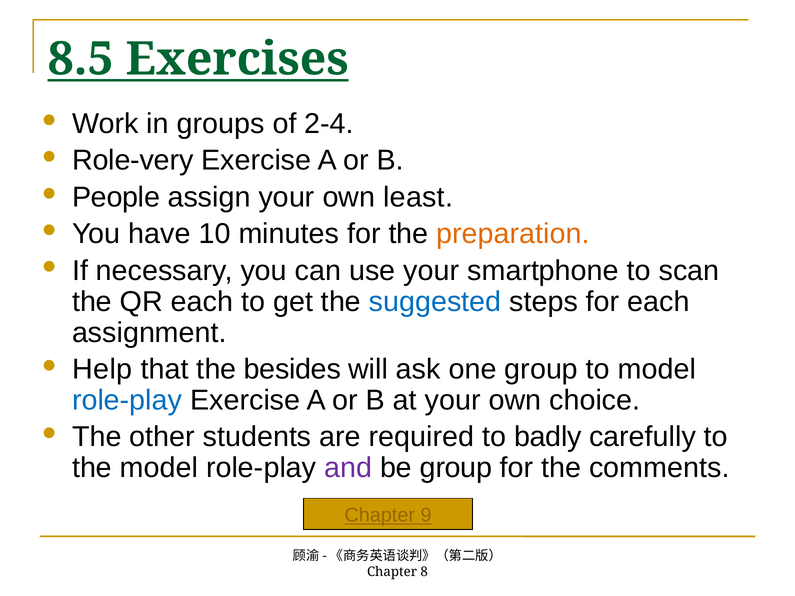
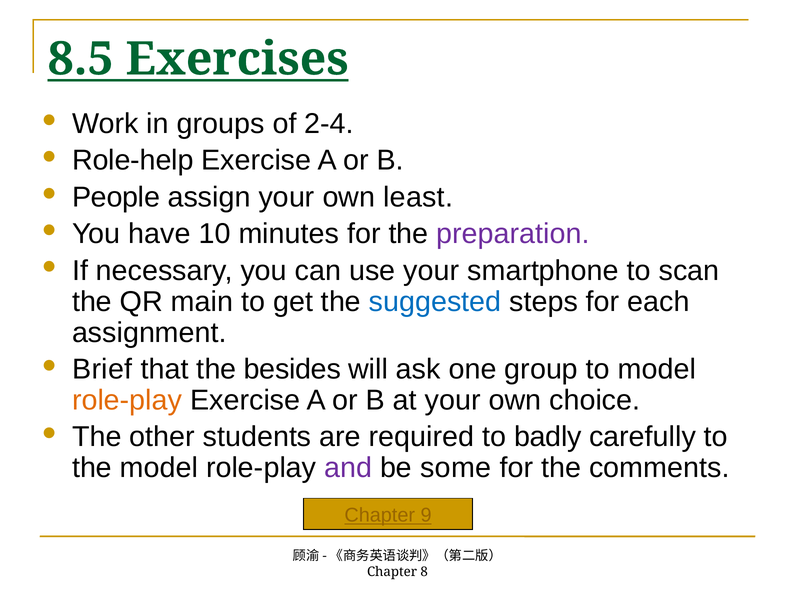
Role-very: Role-very -> Role-help
preparation colour: orange -> purple
QR each: each -> main
Help: Help -> Brief
role-play at (127, 400) colour: blue -> orange
be group: group -> some
